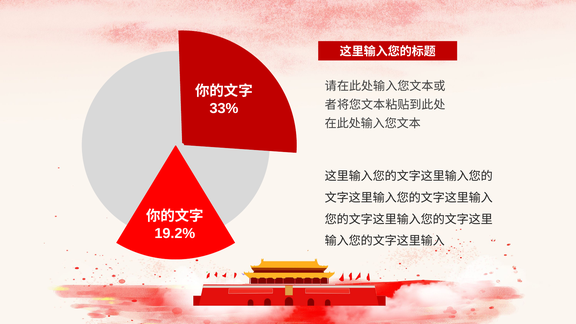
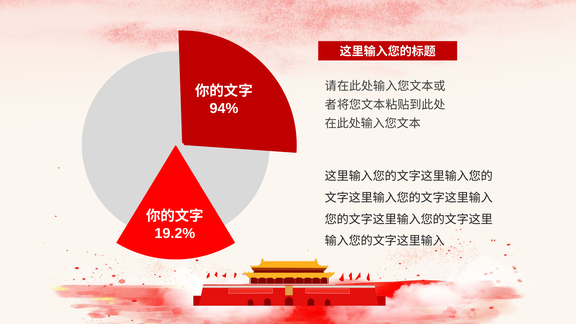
33%: 33% -> 94%
